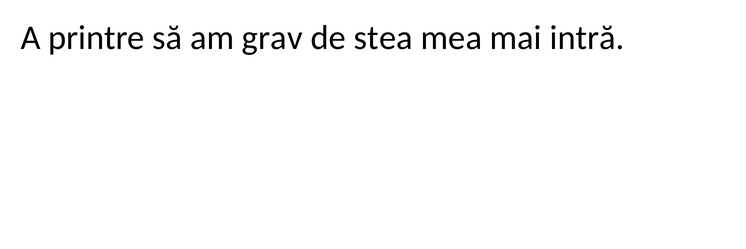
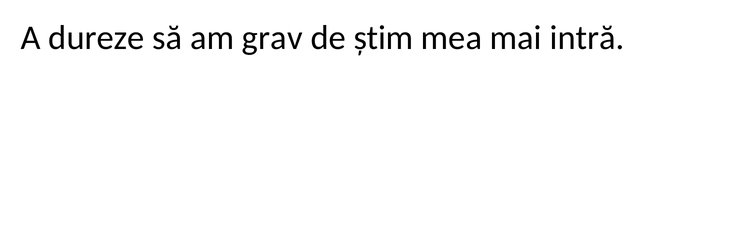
printre: printre -> dureze
stea: stea -> știm
